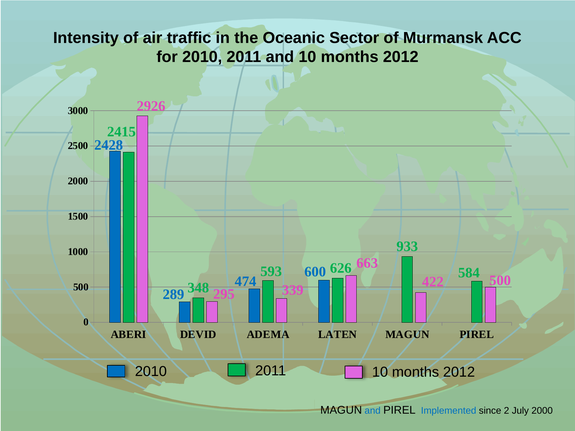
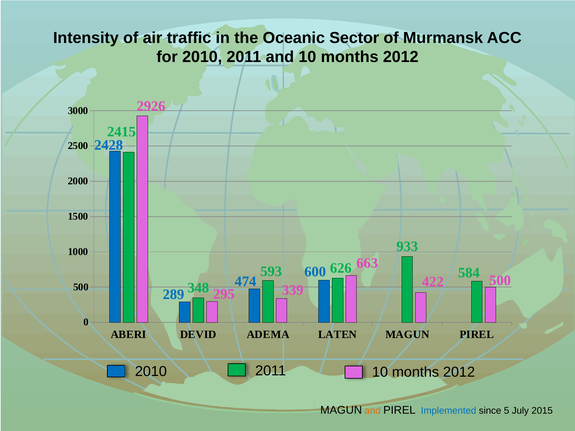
and at (373, 411) colour: blue -> orange
2: 2 -> 5
July 2000: 2000 -> 2015
